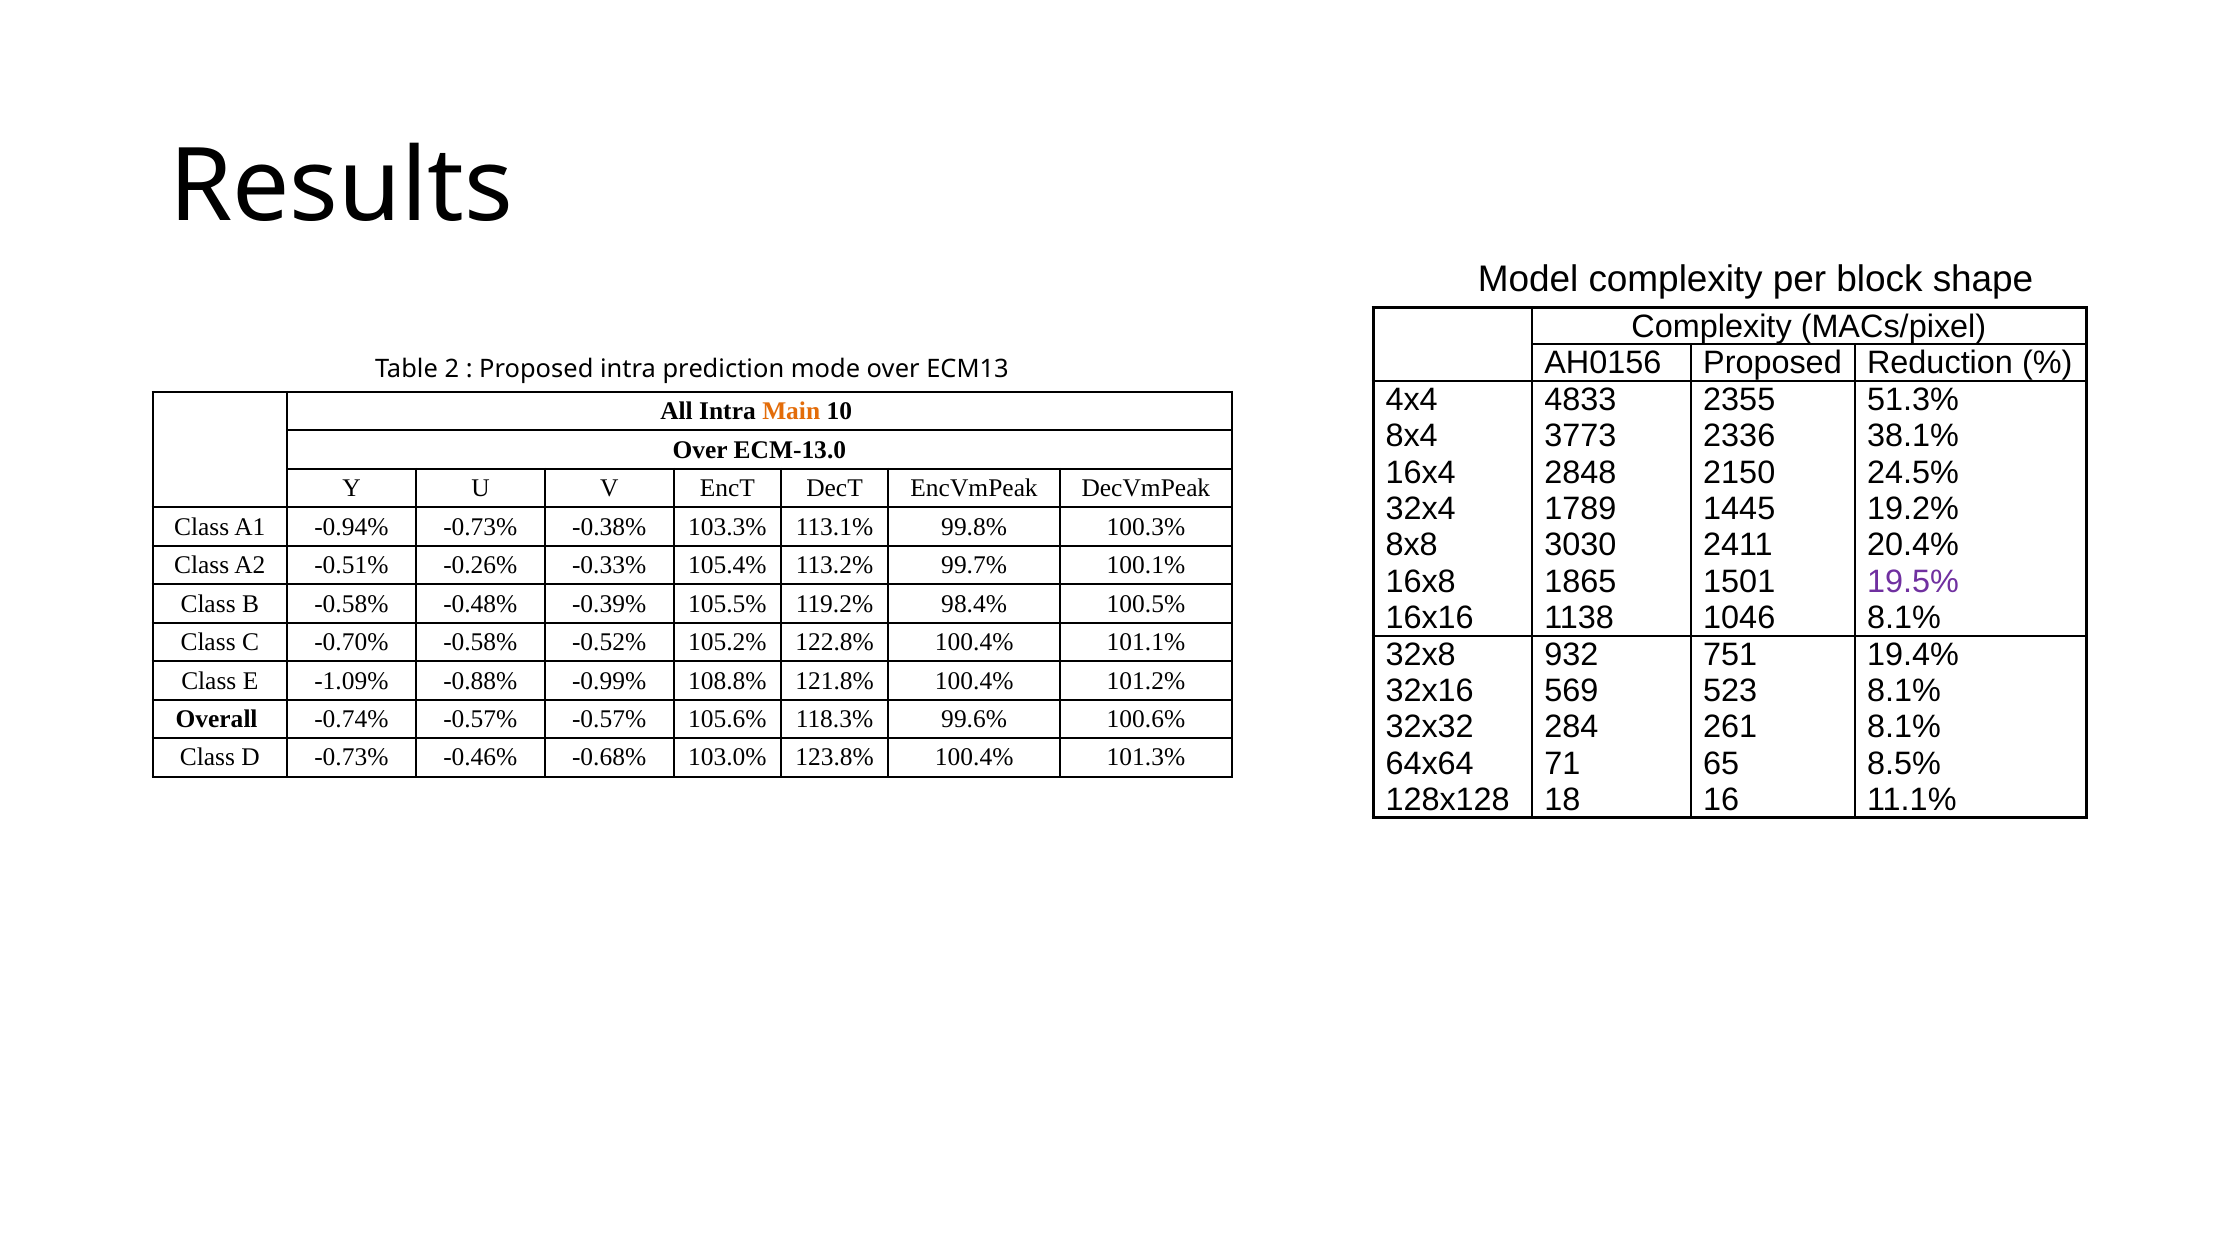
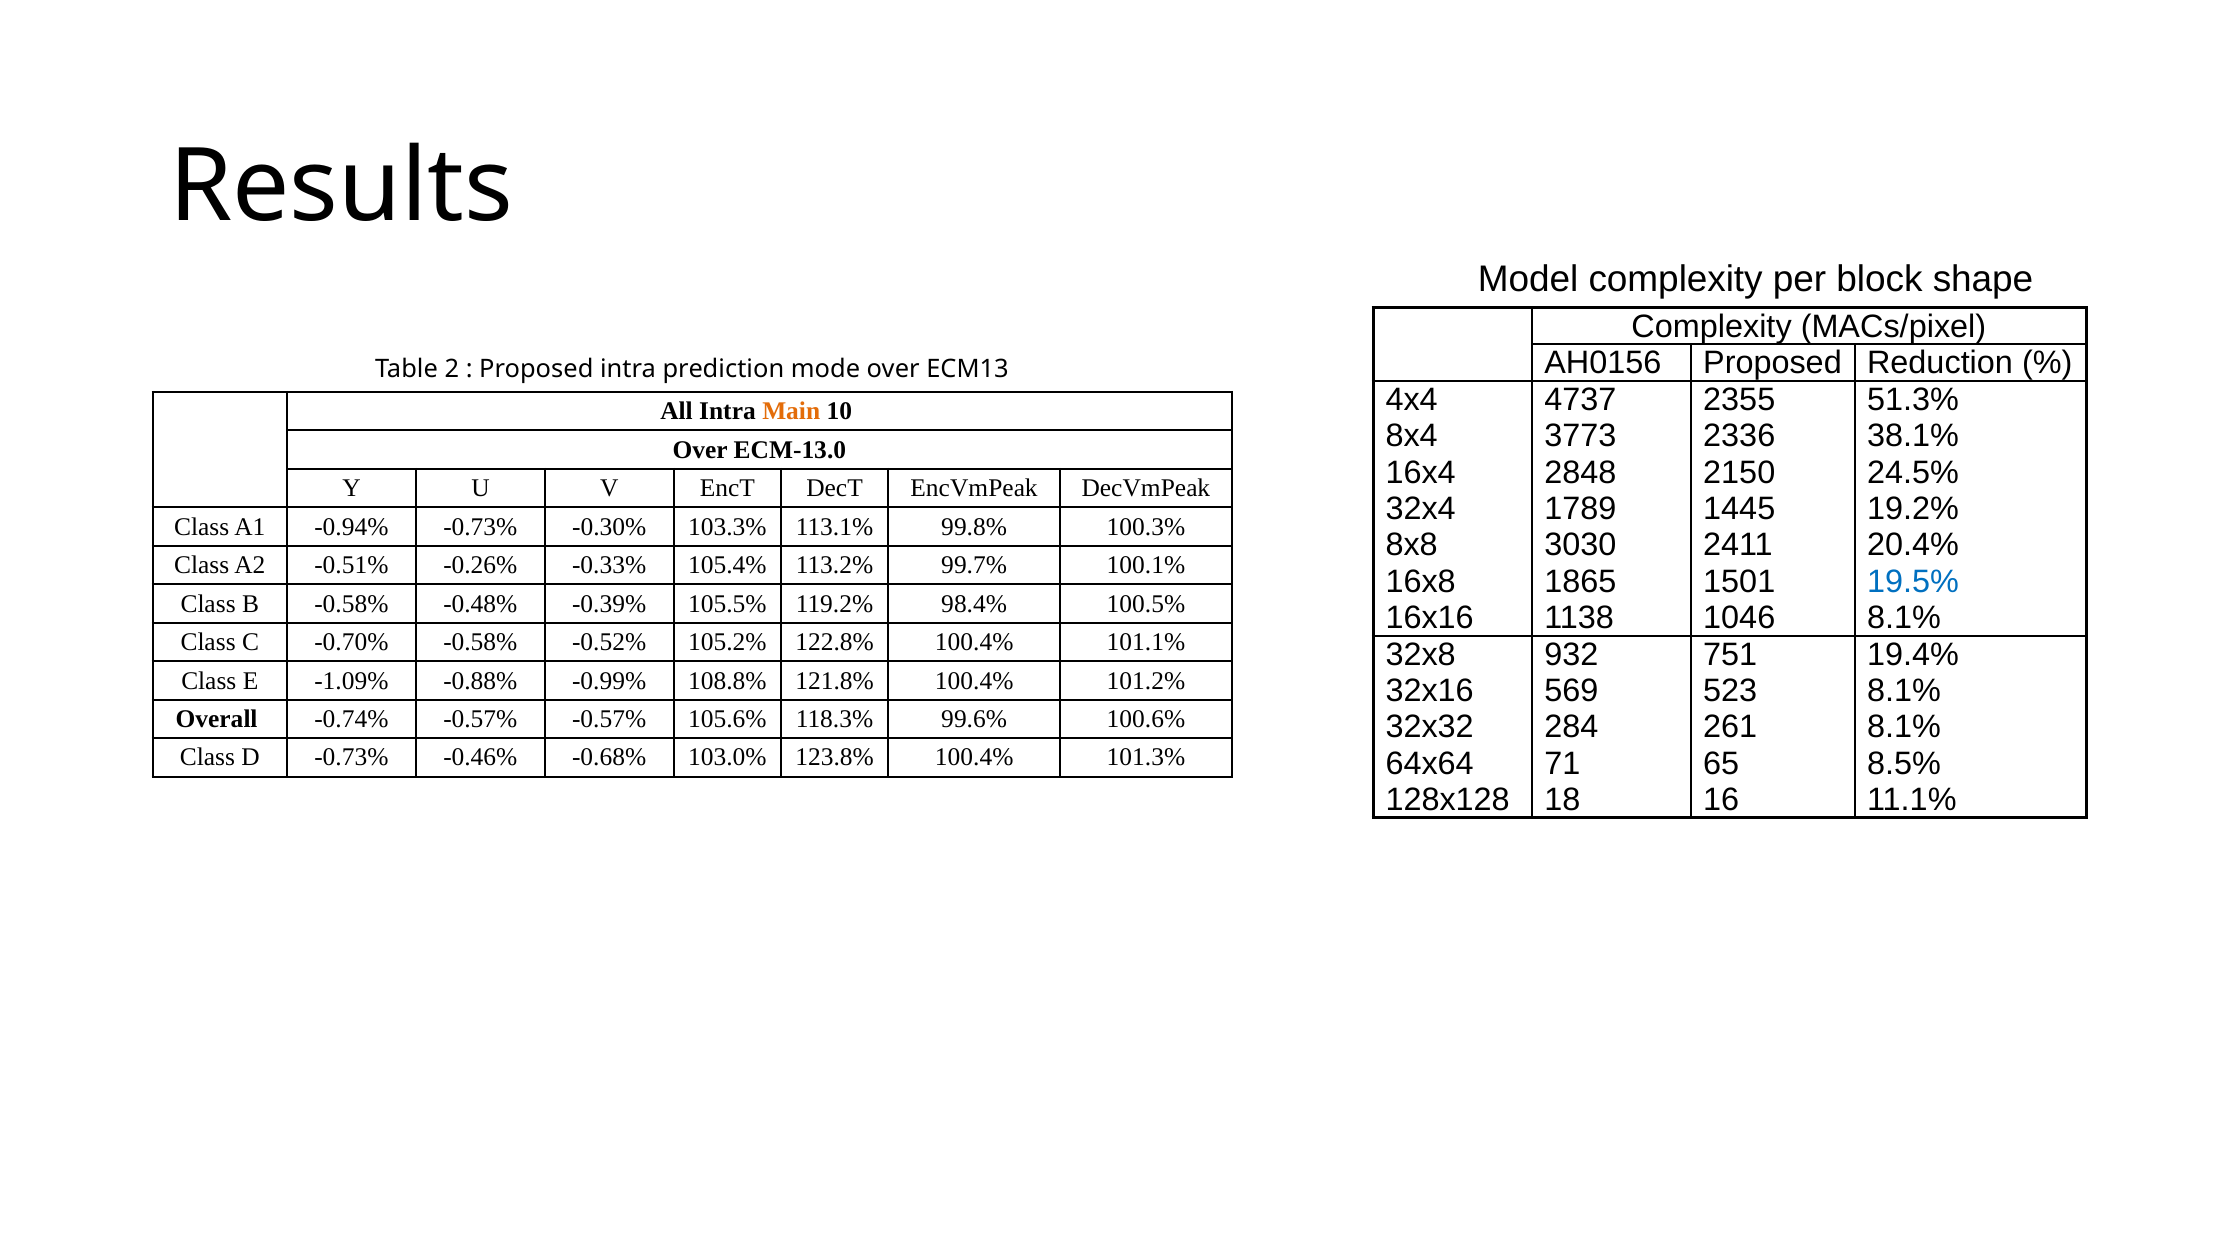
4833: 4833 -> 4737
-0.38%: -0.38% -> -0.30%
19.5% colour: purple -> blue
